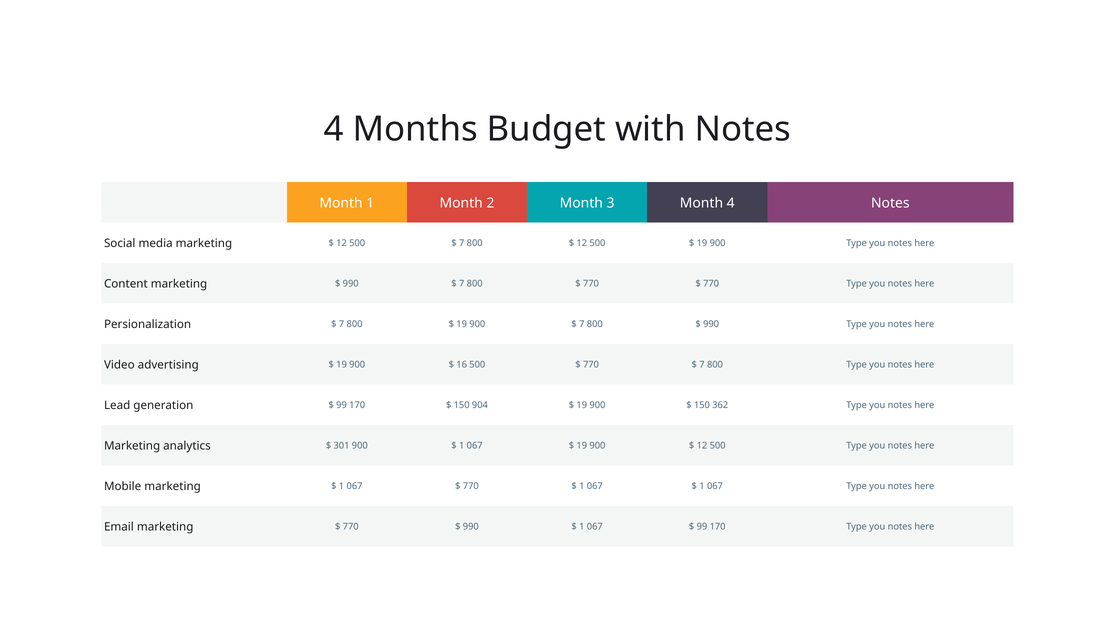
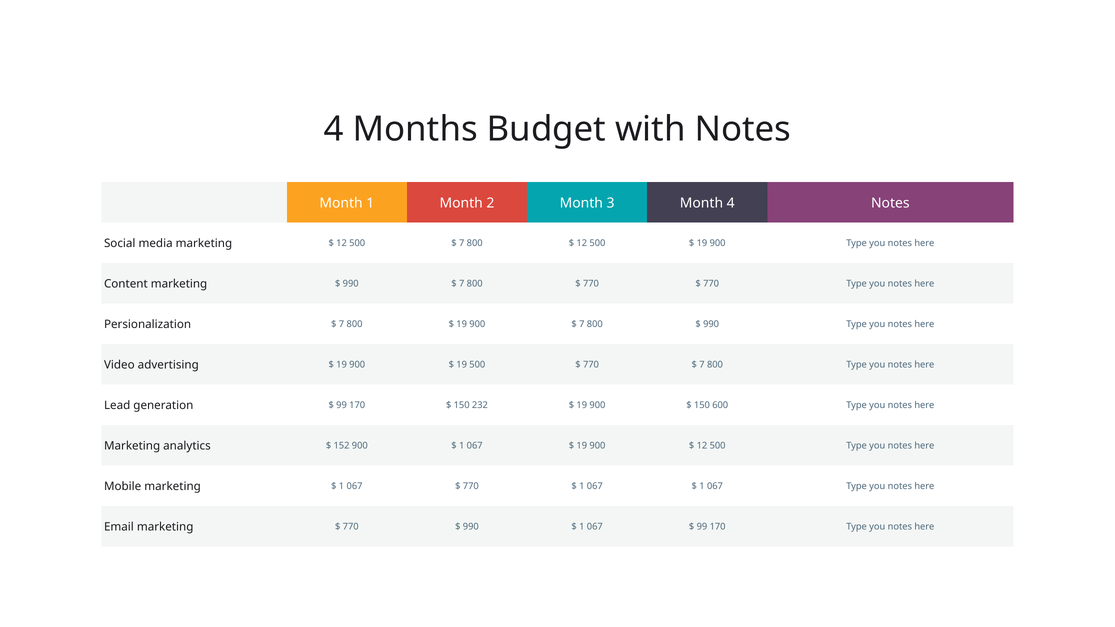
16 at (462, 365): 16 -> 19
904: 904 -> 232
362: 362 -> 600
301: 301 -> 152
